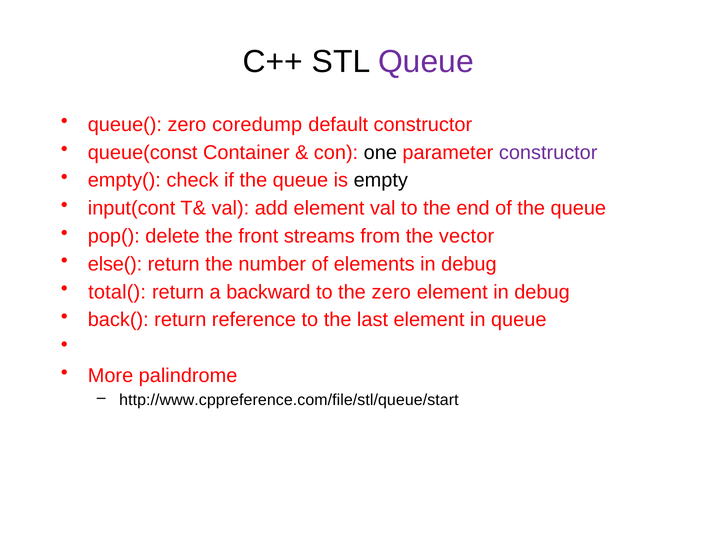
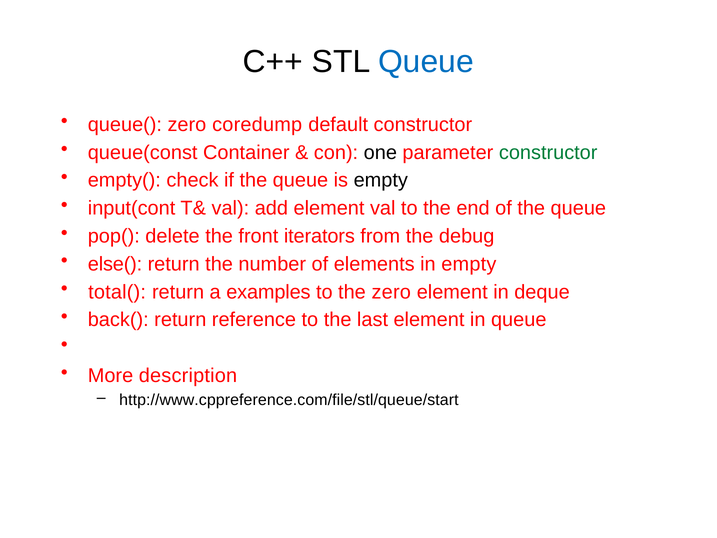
Queue at (426, 62) colour: purple -> blue
constructor at (548, 152) colour: purple -> green
streams: streams -> iterators
vector: vector -> debug
elements in debug: debug -> empty
backward: backward -> examples
element in debug: debug -> deque
palindrome: palindrome -> description
